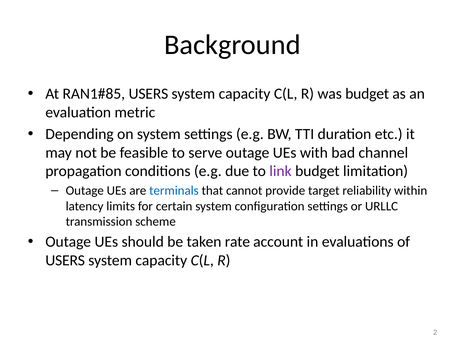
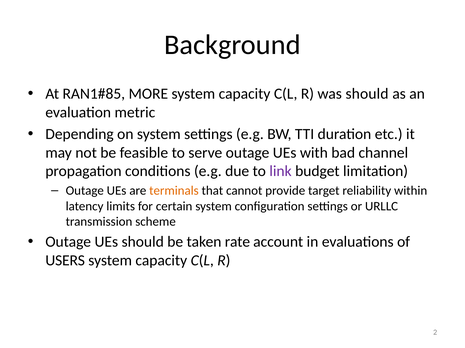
USERS at (148, 94): USERS -> MORE
was budget: budget -> should
terminals colour: blue -> orange
